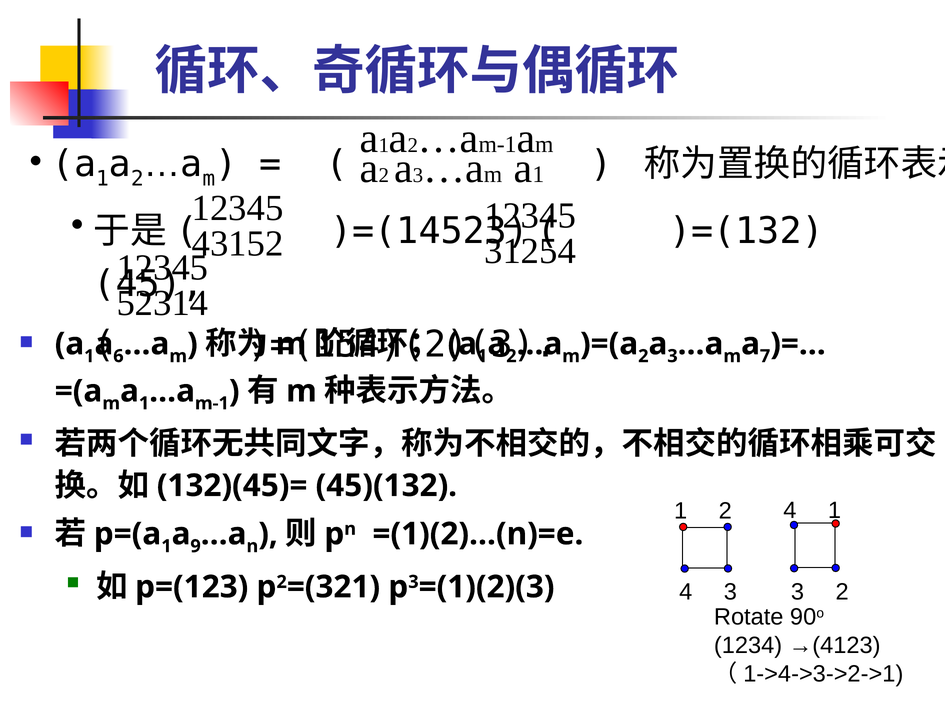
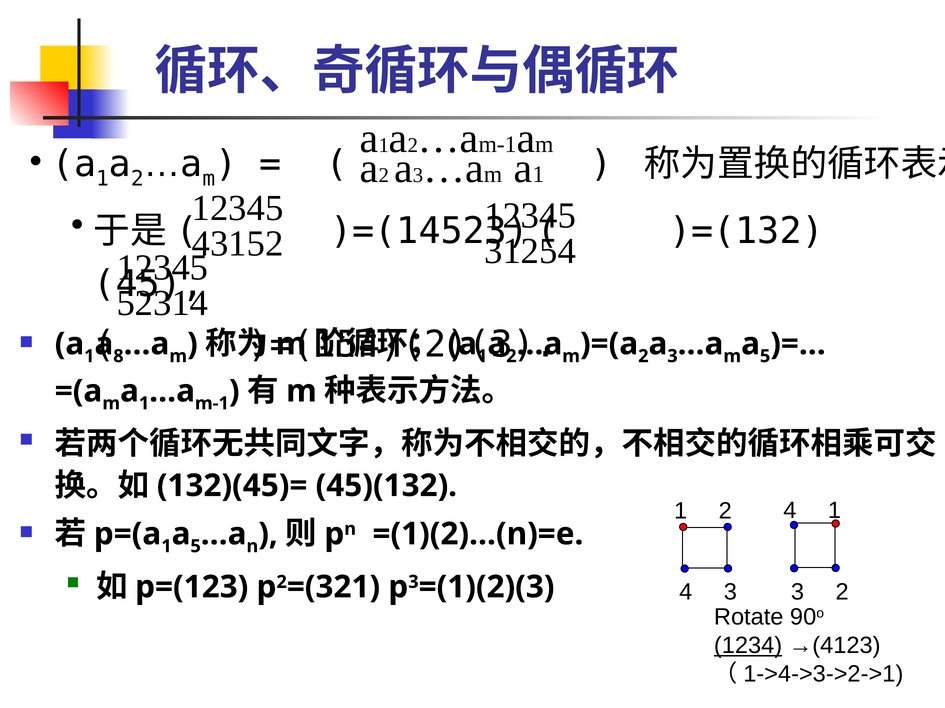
6: 6 -> 8
7 at (765, 357): 7 -> 5
9 at (196, 547): 9 -> 5
1234 underline: none -> present
